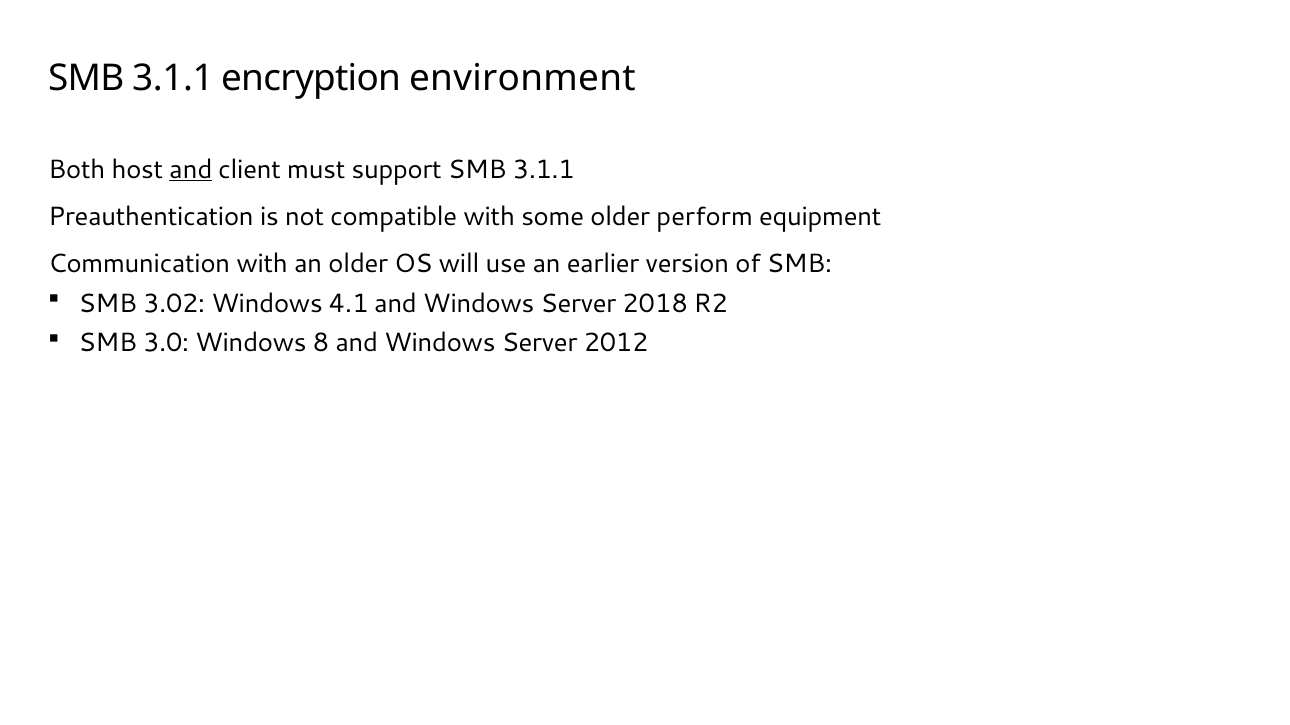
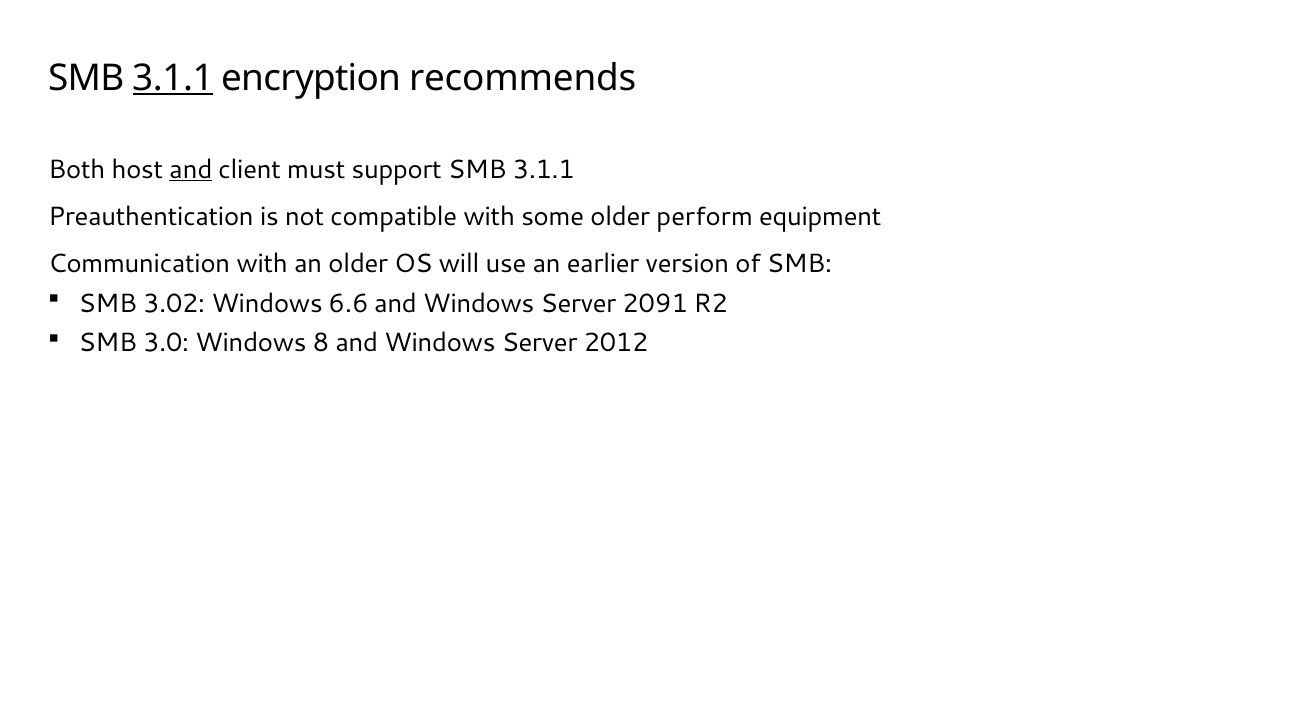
3.1.1 at (173, 79) underline: none -> present
environment: environment -> recommends
4.1: 4.1 -> 6.6
2018: 2018 -> 2091
